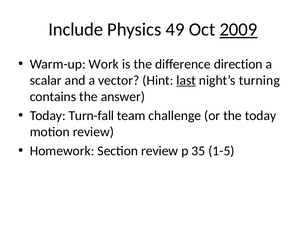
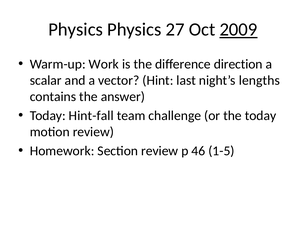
Include at (76, 30): Include -> Physics
49: 49 -> 27
last underline: present -> none
turning: turning -> lengths
Turn-fall: Turn-fall -> Hint-fall
35: 35 -> 46
